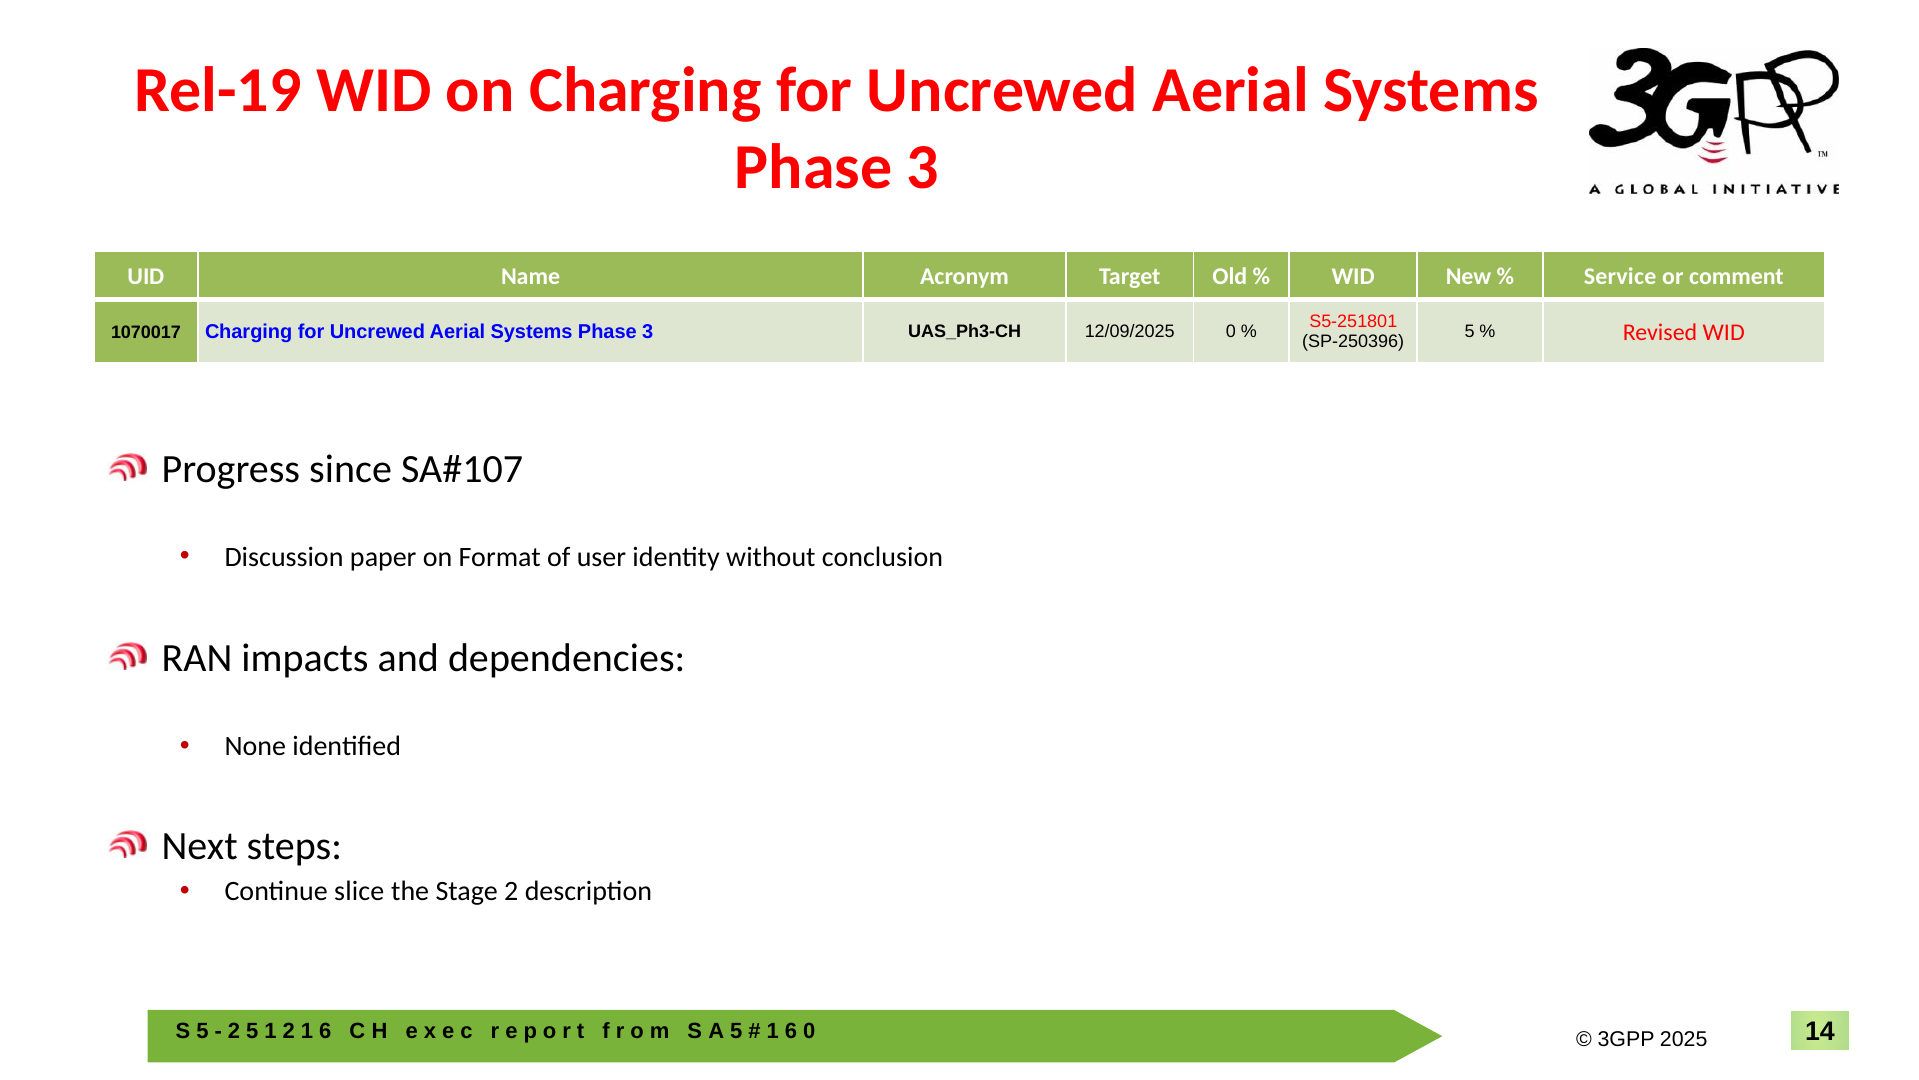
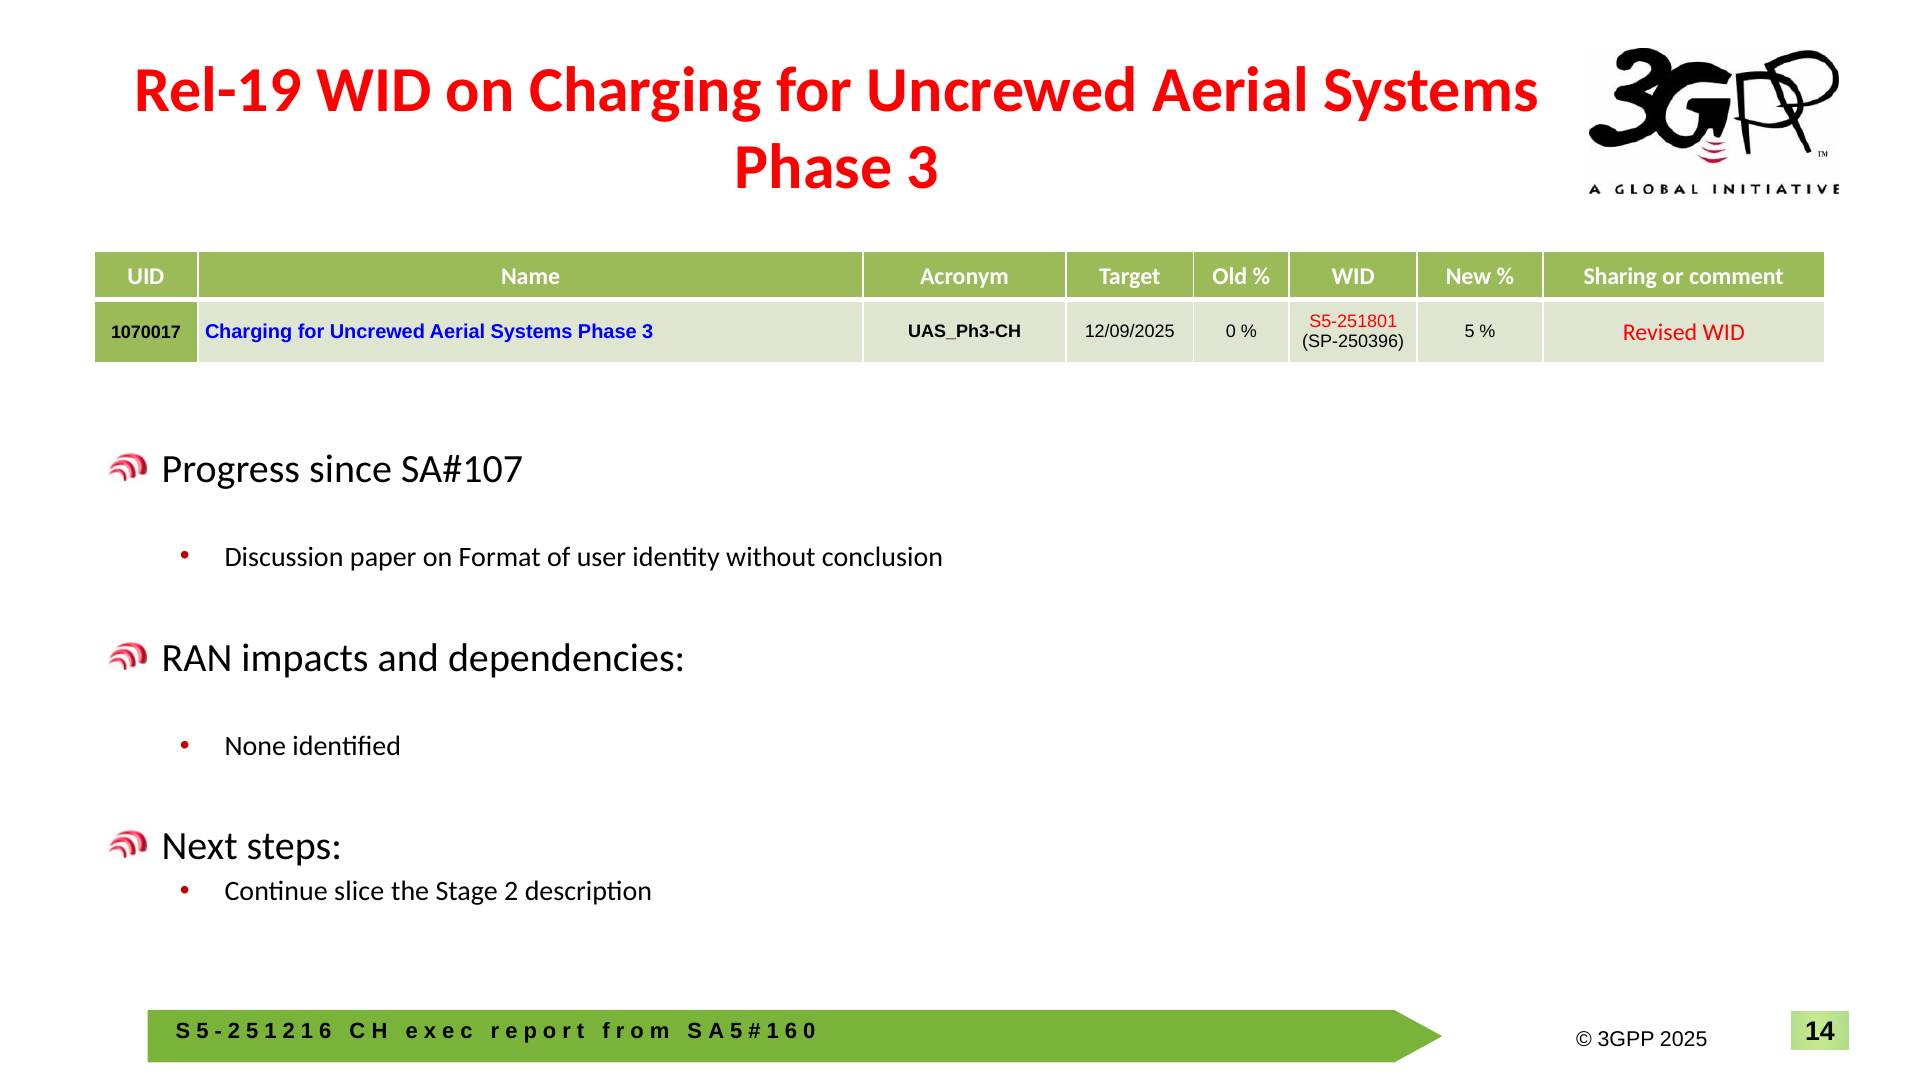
Service: Service -> Sharing
